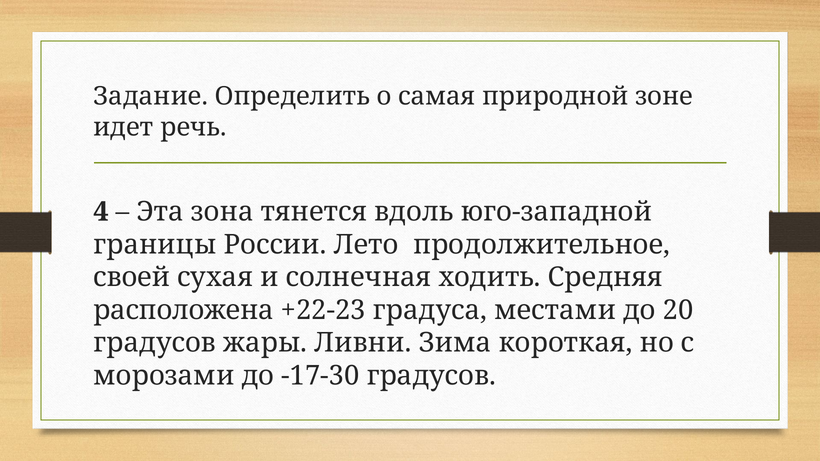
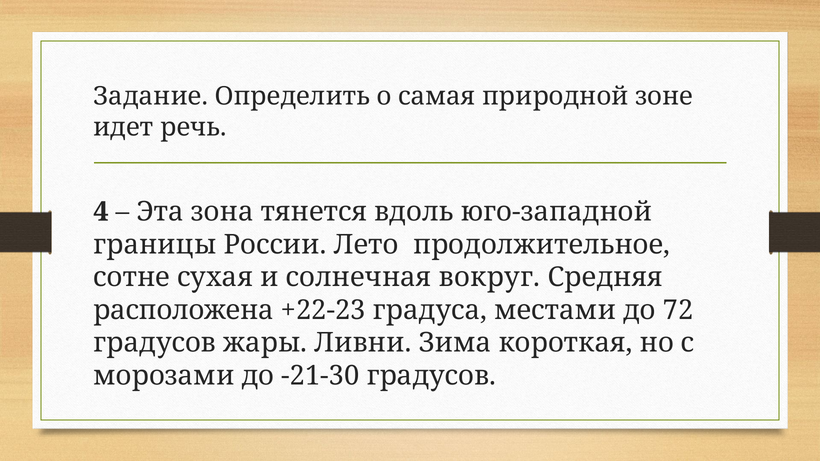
своей: своей -> сотне
ходить: ходить -> вокруг
20: 20 -> 72
-17-30: -17-30 -> -21-30
